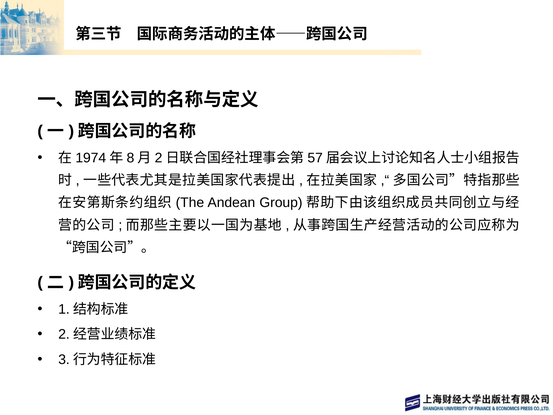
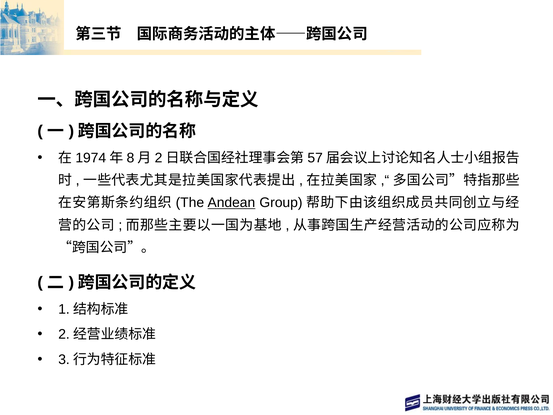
Andean underline: none -> present
